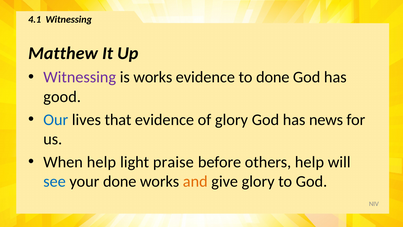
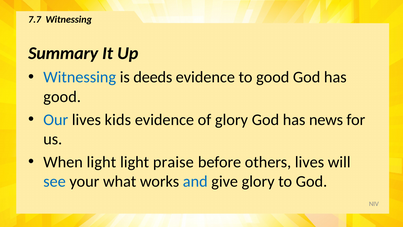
4.1: 4.1 -> 7.7
Matthew: Matthew -> Summary
Witnessing at (80, 77) colour: purple -> blue
is works: works -> deeds
to done: done -> good
that: that -> kids
When help: help -> light
others help: help -> lives
your done: done -> what
and colour: orange -> blue
